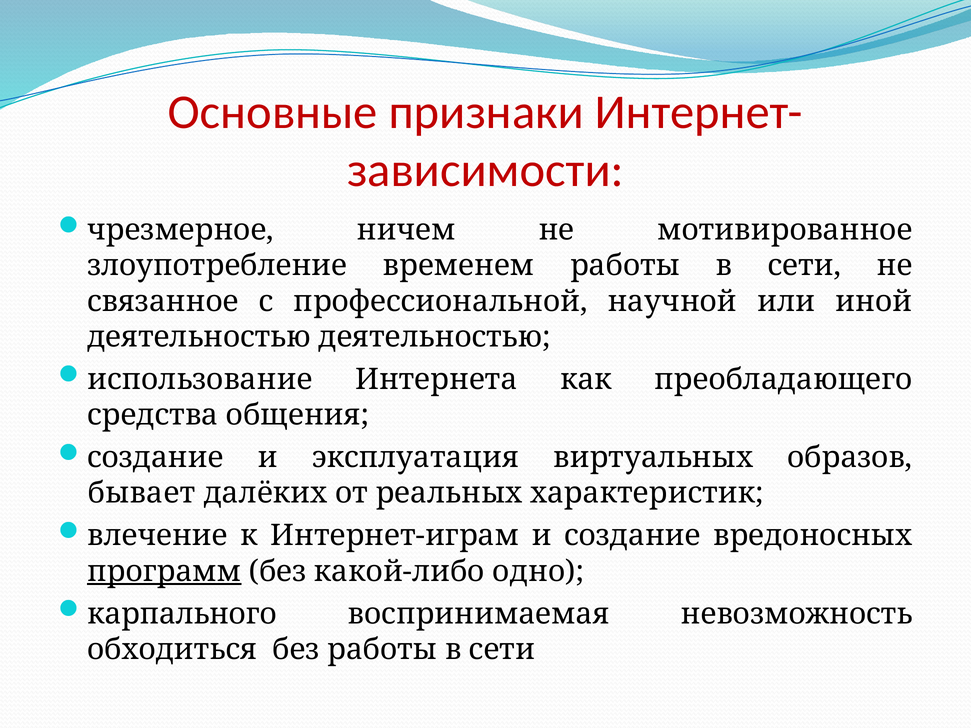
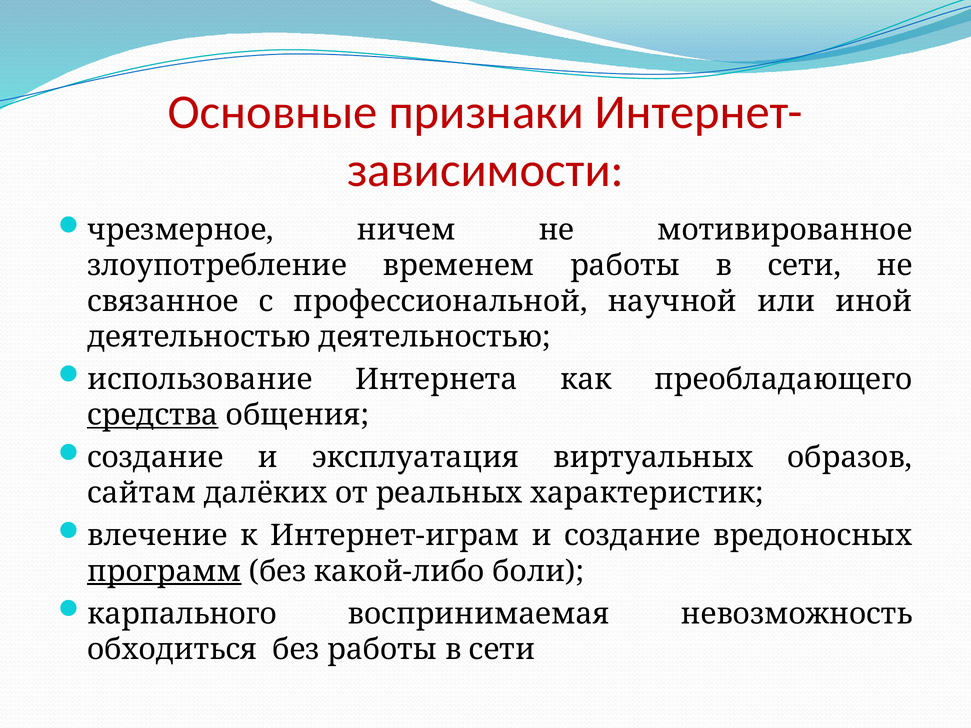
средства underline: none -> present
бывает: бывает -> сайтам
одно: одно -> боли
